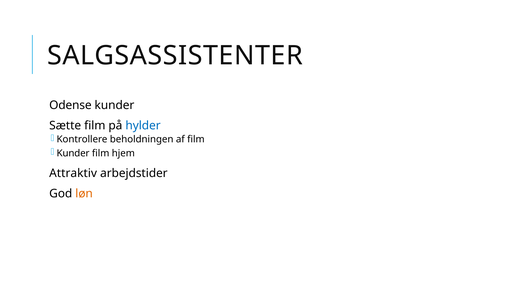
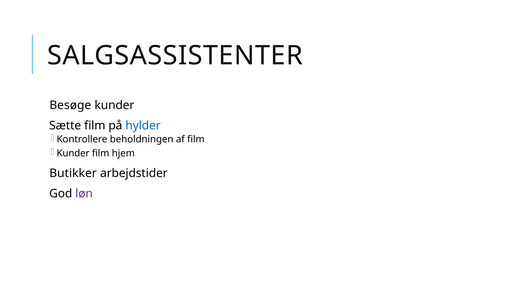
Odense: Odense -> Besøge
Attraktiv: Attraktiv -> Butikker
løn colour: orange -> purple
